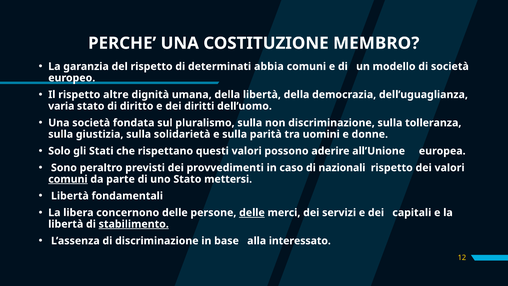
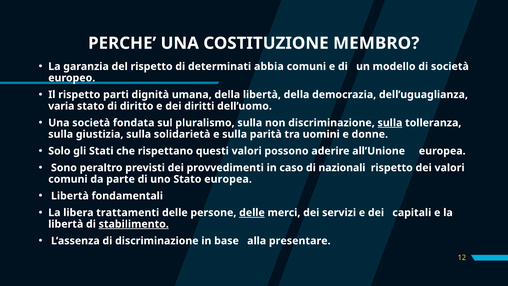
altre: altre -> parti
sulla at (390, 123) underline: none -> present
comuni at (68, 179) underline: present -> none
Stato mettersi: mettersi -> europea
concernono: concernono -> trattamenti
interessato: interessato -> presentare
